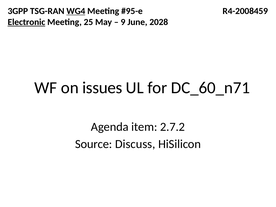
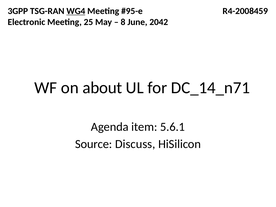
Electronic underline: present -> none
9: 9 -> 8
2028: 2028 -> 2042
issues: issues -> about
DC_60_n71: DC_60_n71 -> DC_14_n71
2.7.2: 2.7.2 -> 5.6.1
